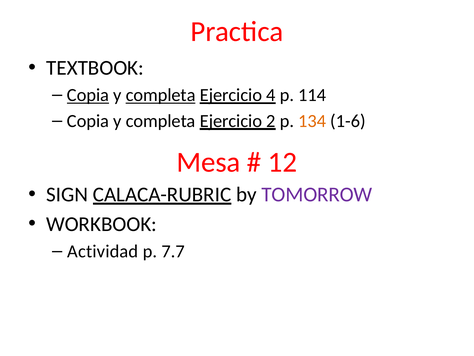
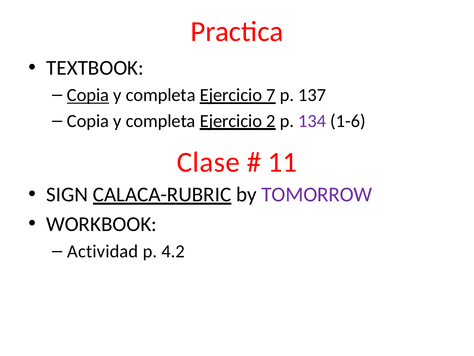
completa at (161, 95) underline: present -> none
4: 4 -> 7
114: 114 -> 137
134 colour: orange -> purple
Mesa: Mesa -> Clase
12: 12 -> 11
7.7: 7.7 -> 4.2
